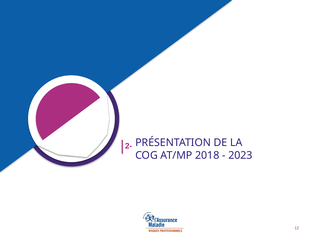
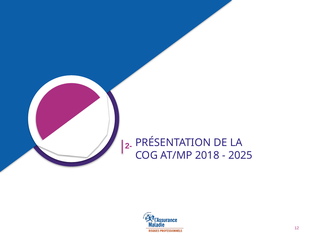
2023: 2023 -> 2025
